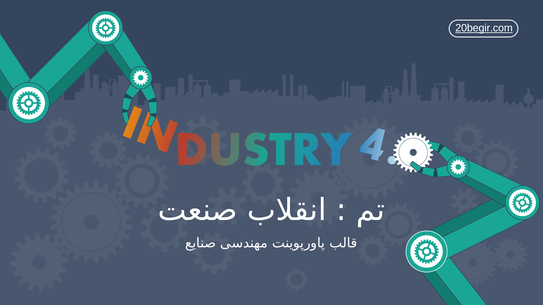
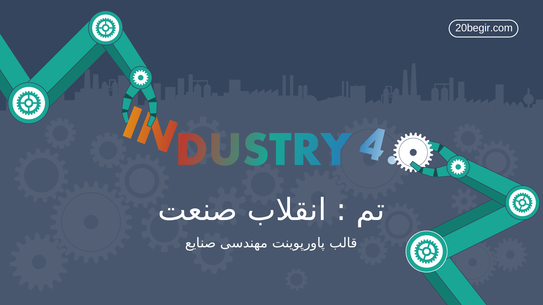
20begir.com underline: present -> none
